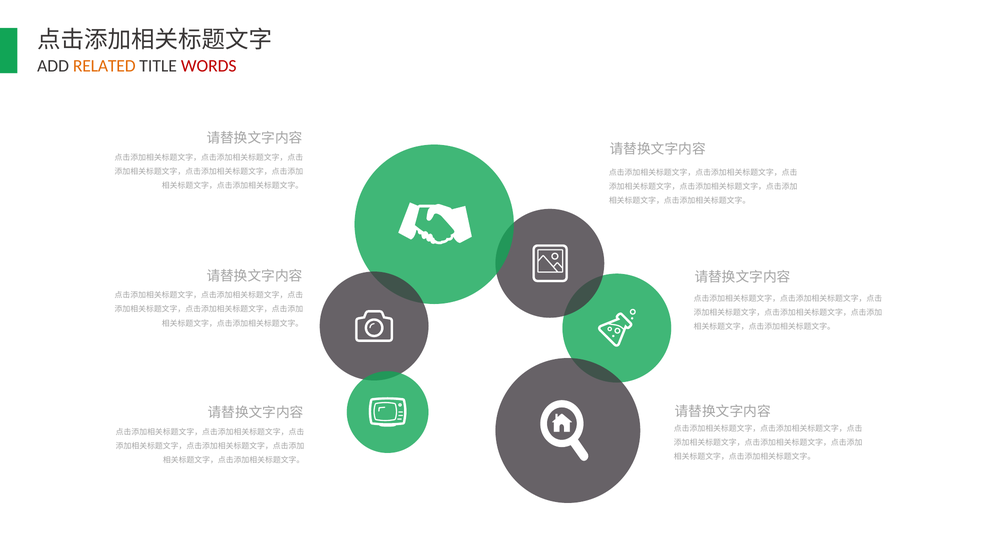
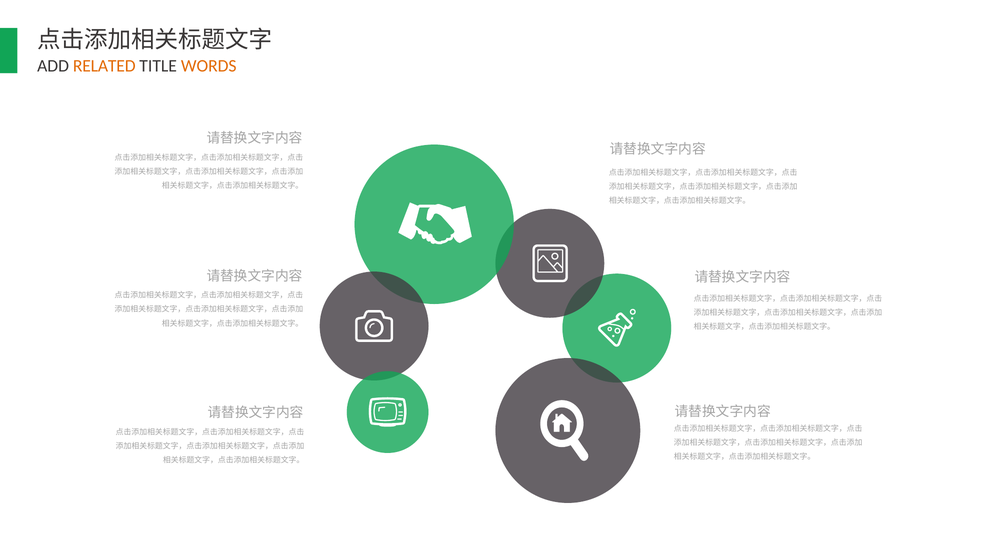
WORDS colour: red -> orange
